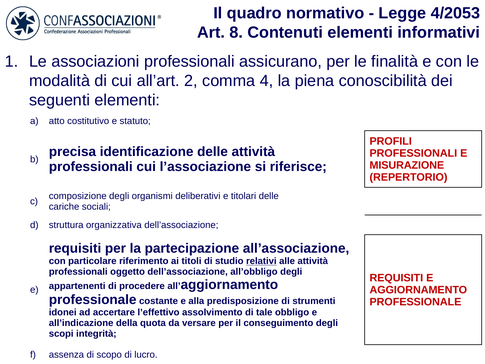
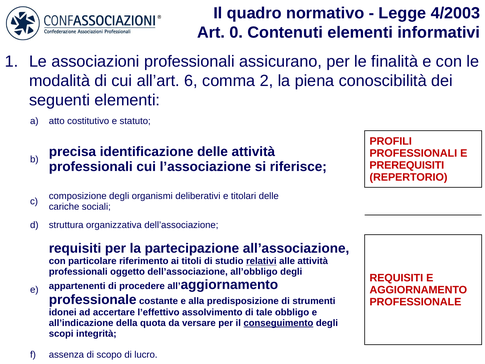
4/2053: 4/2053 -> 4/2003
8: 8 -> 0
2: 2 -> 6
4: 4 -> 2
MISURAZIONE: MISURAZIONE -> PREREQUISITI
conseguimento underline: none -> present
